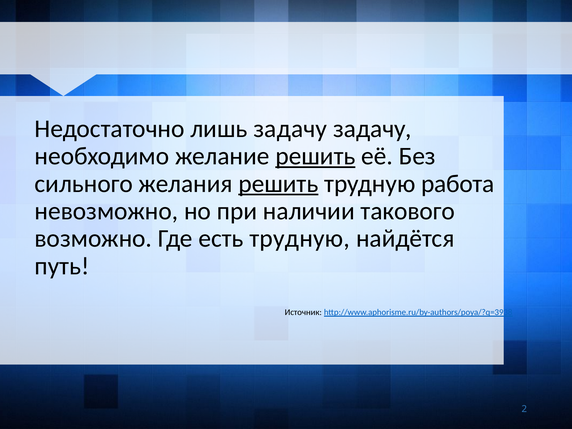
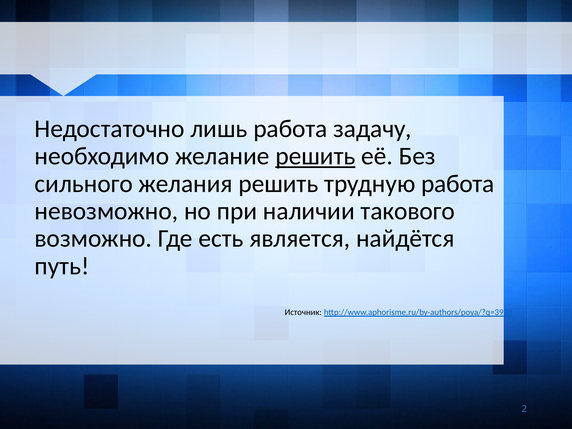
лишь задачу: задачу -> работа
решить at (278, 184) underline: present -> none
есть трудную: трудную -> является
